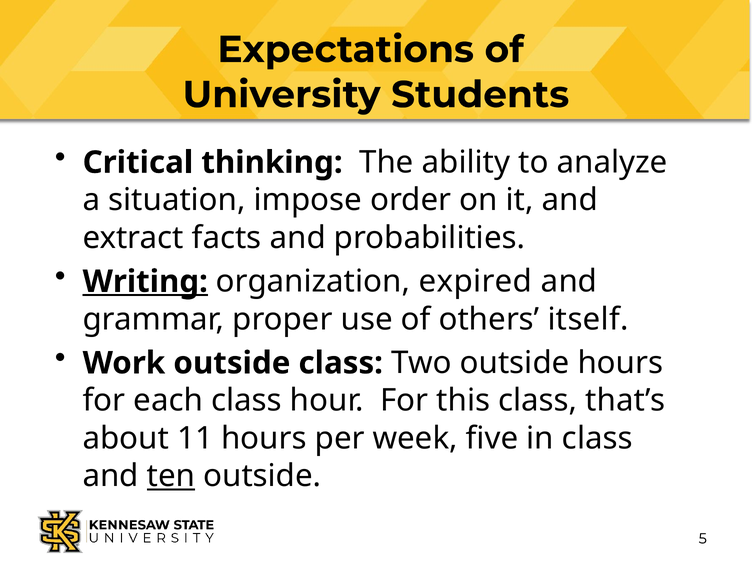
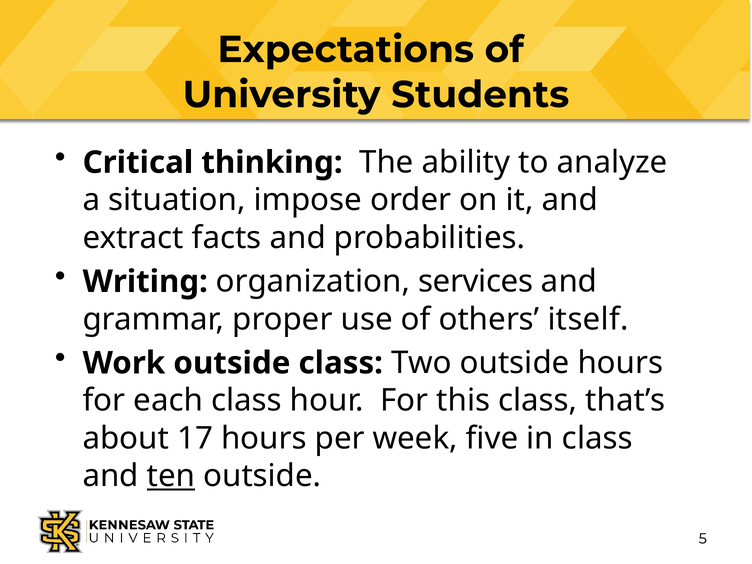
Writing underline: present -> none
expired: expired -> services
11: 11 -> 17
